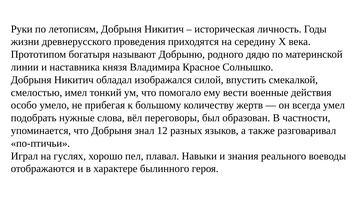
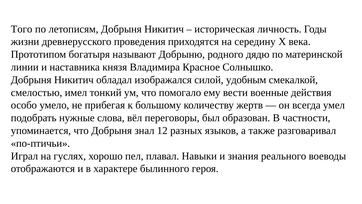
Руки: Руки -> Того
впустить: впустить -> удобным
